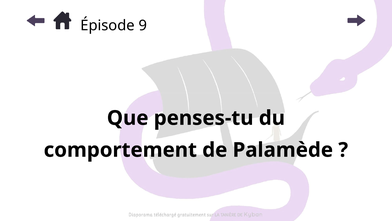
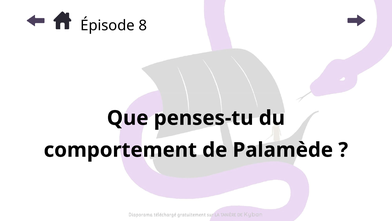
9: 9 -> 8
